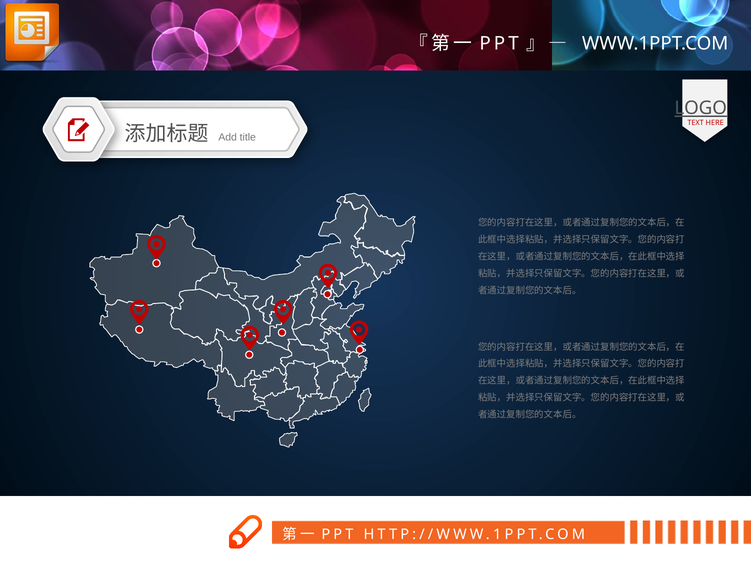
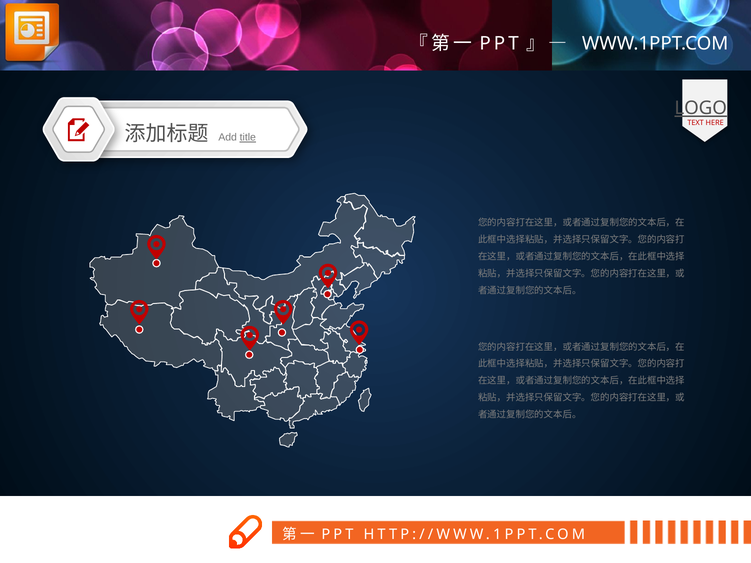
title underline: none -> present
